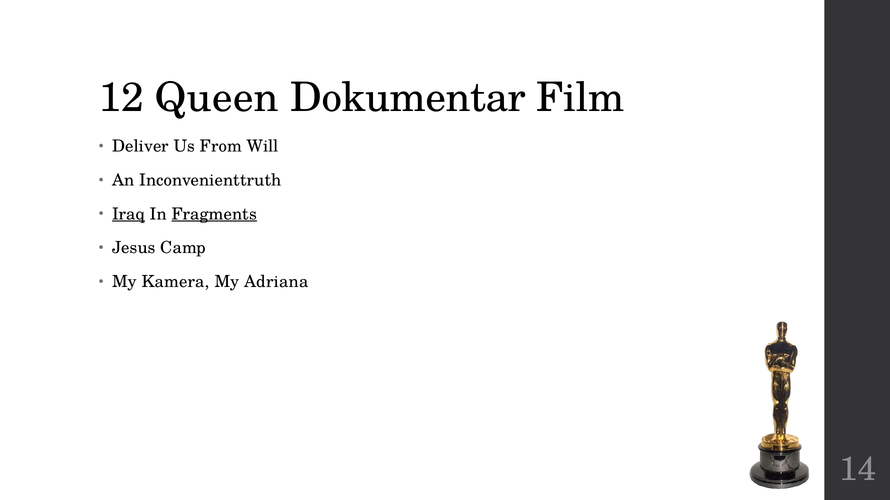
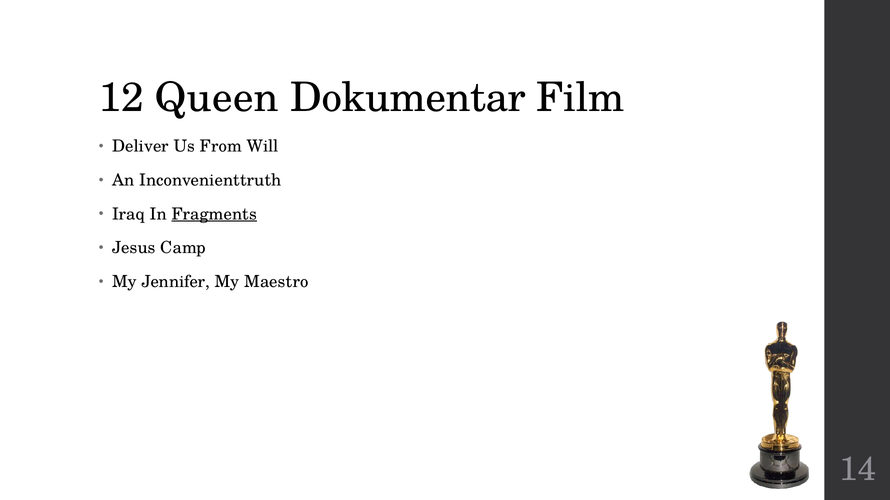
Iraq underline: present -> none
Kamera: Kamera -> Jennifer
Adriana: Adriana -> Maestro
